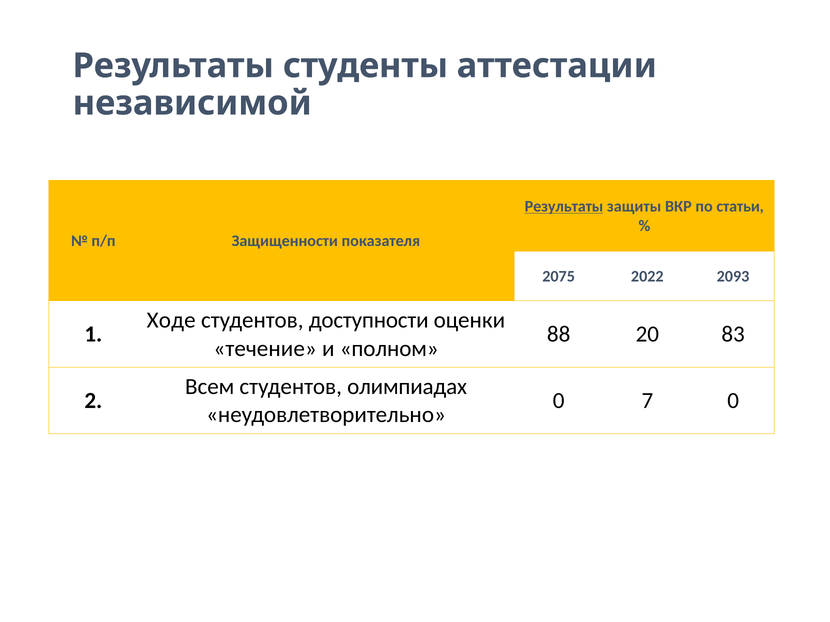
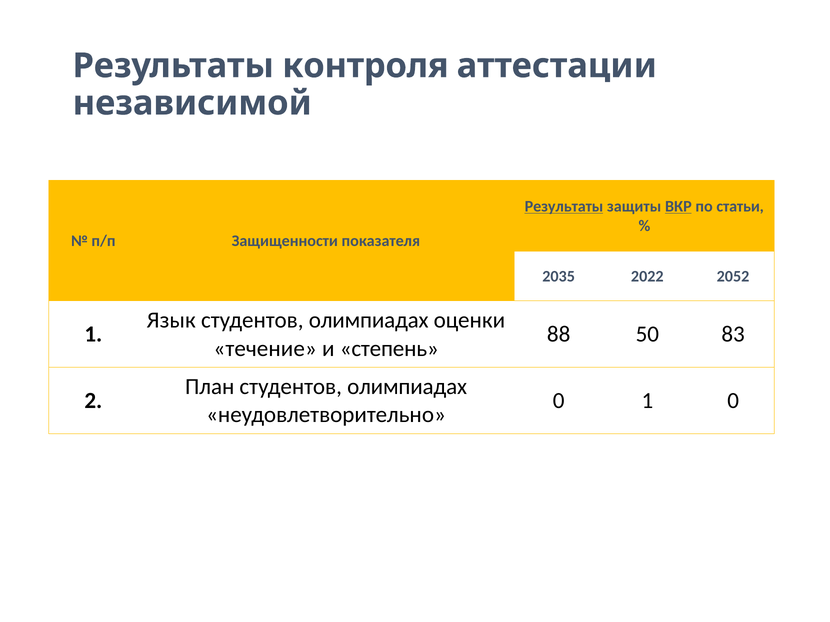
студенты: студенты -> контроля
ВКР underline: none -> present
2075: 2075 -> 2035
2093: 2093 -> 2052
Ходе: Ходе -> Язык
доступности at (369, 320): доступности -> олимпиадах
20: 20 -> 50
полном: полном -> степень
Всем: Всем -> План
0 7: 7 -> 1
